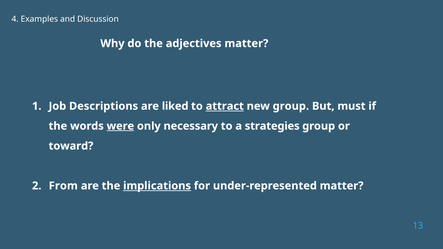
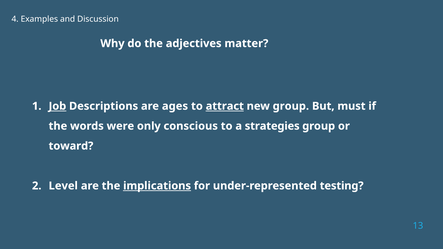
Job underline: none -> present
liked: liked -> ages
were underline: present -> none
necessary: necessary -> conscious
From: From -> Level
under-represented matter: matter -> testing
